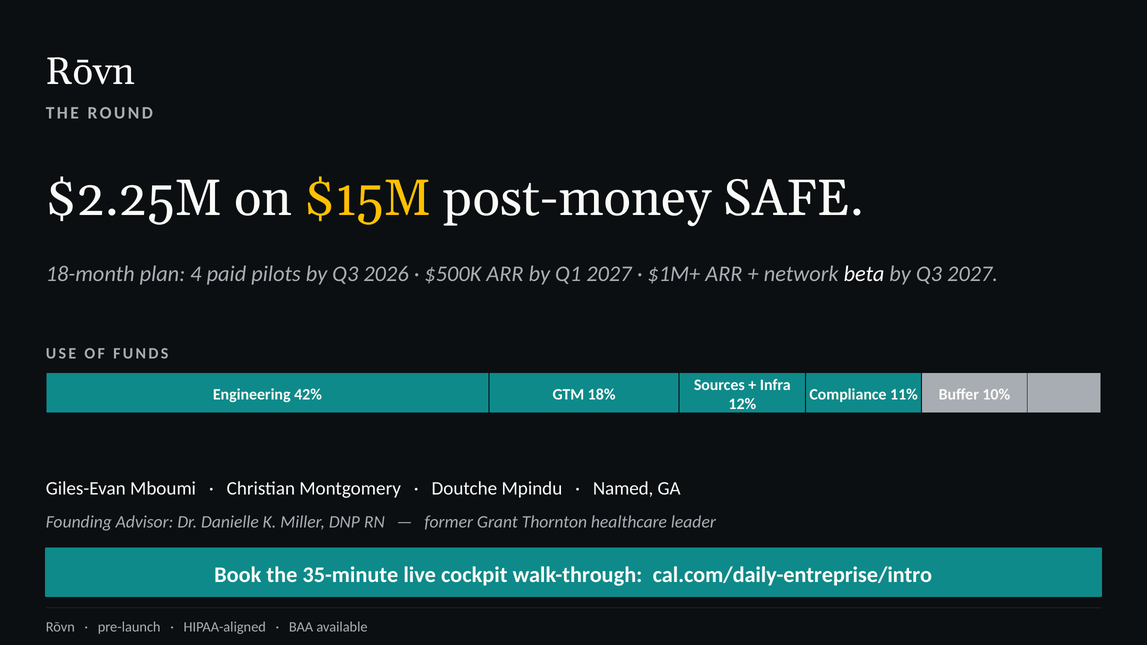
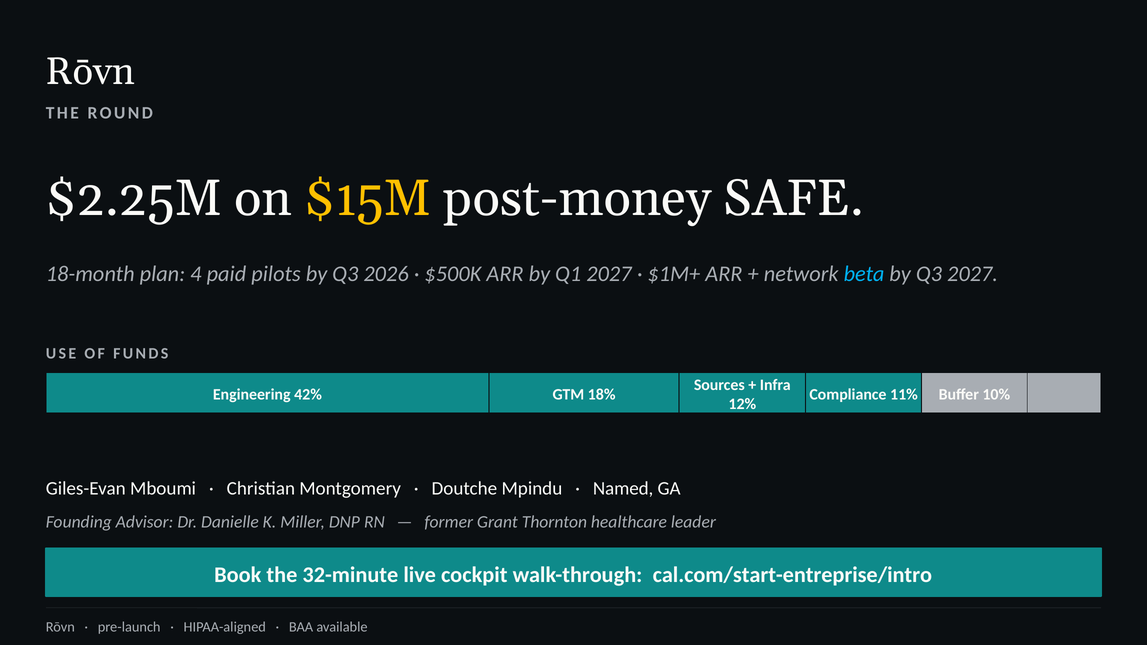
beta colour: white -> light blue
35-minute: 35-minute -> 32-minute
cal.com/daily-entreprise/intro: cal.com/daily-entreprise/intro -> cal.com/start-entreprise/intro
